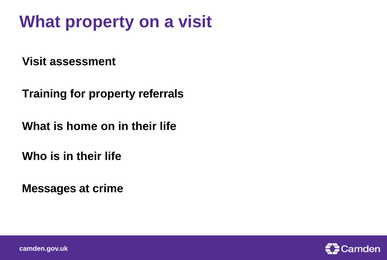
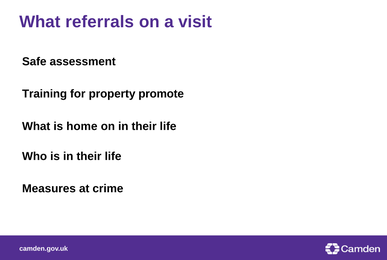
What property: property -> referrals
Visit at (34, 61): Visit -> Safe
referrals: referrals -> promote
Messages: Messages -> Measures
